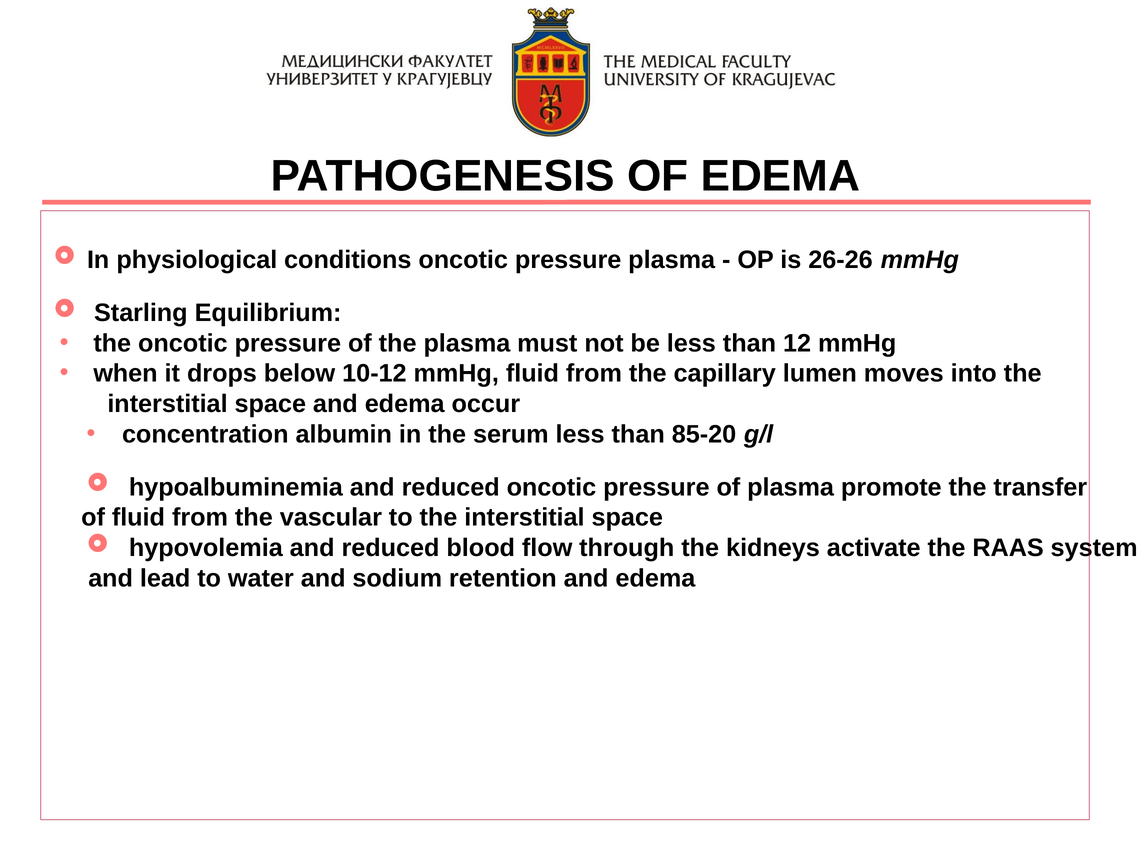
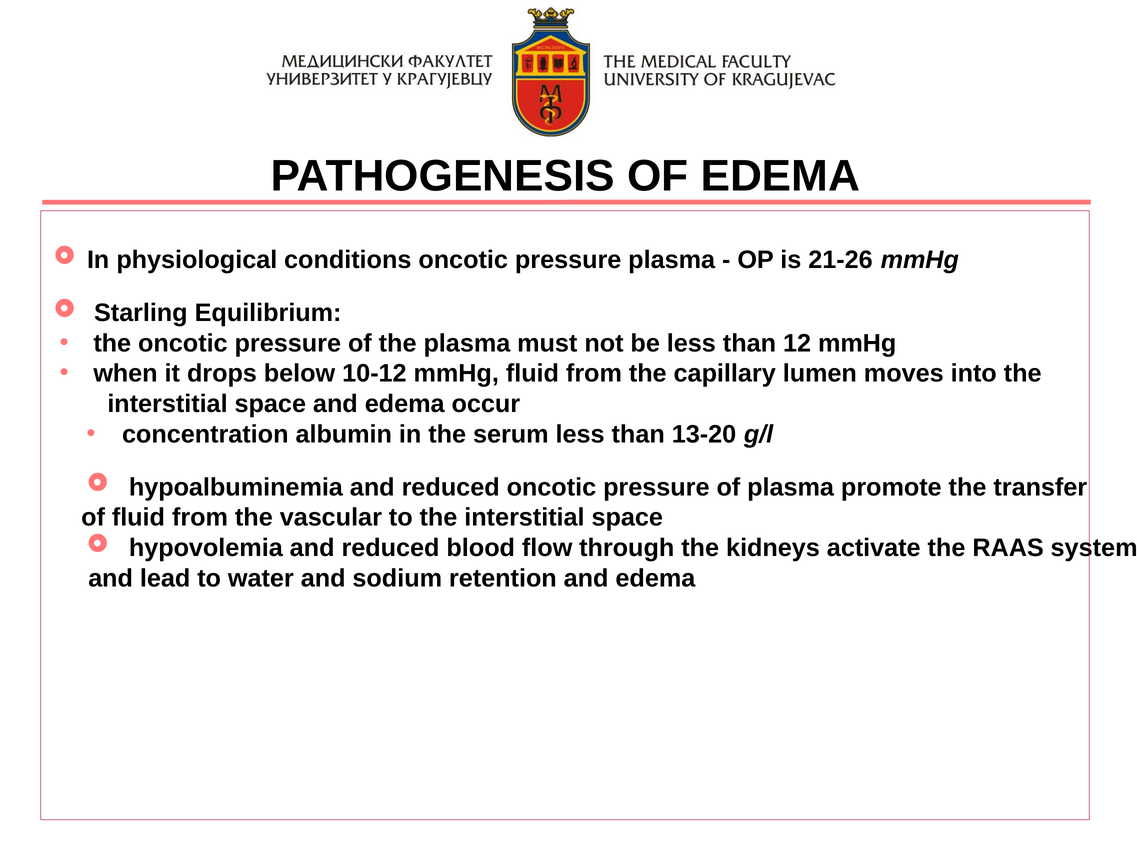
26-26: 26-26 -> 21-26
85-20: 85-20 -> 13-20
